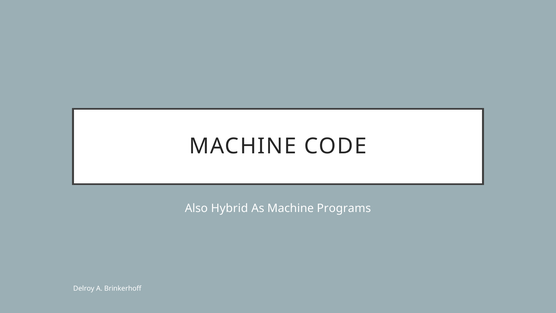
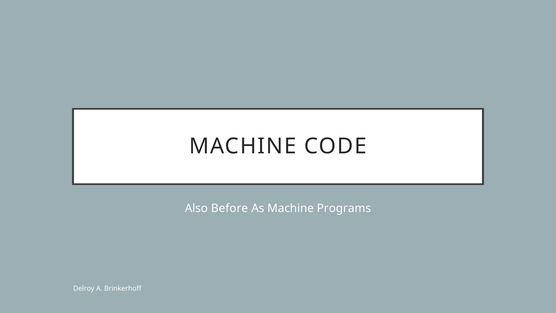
Hybrid: Hybrid -> Before
